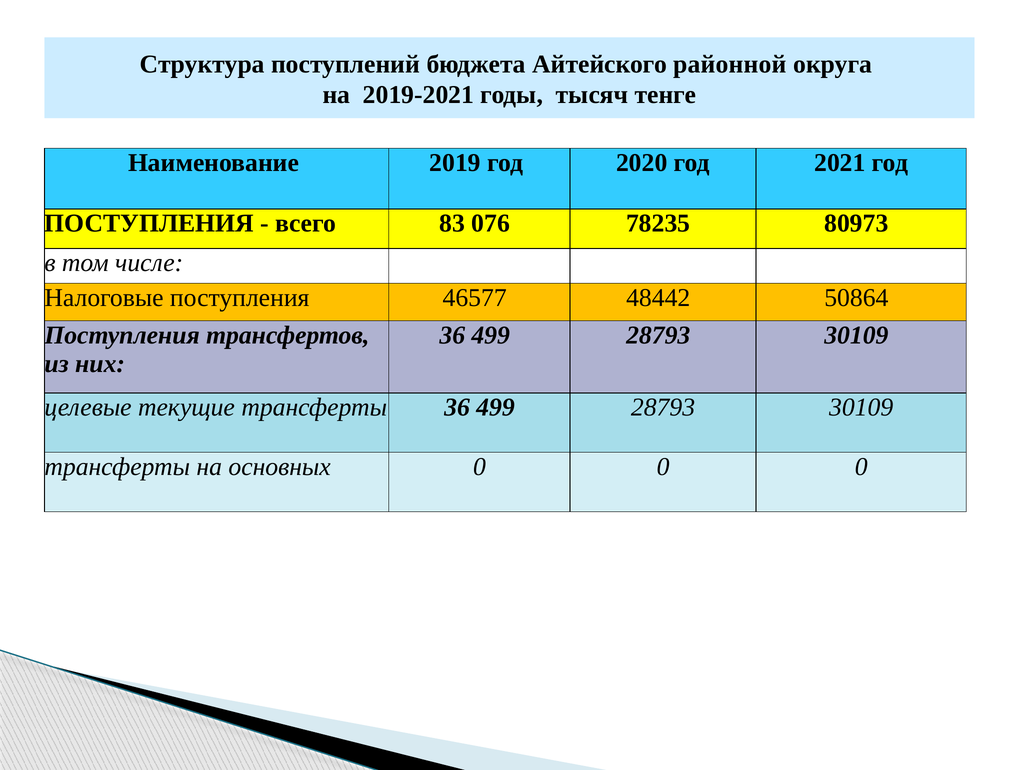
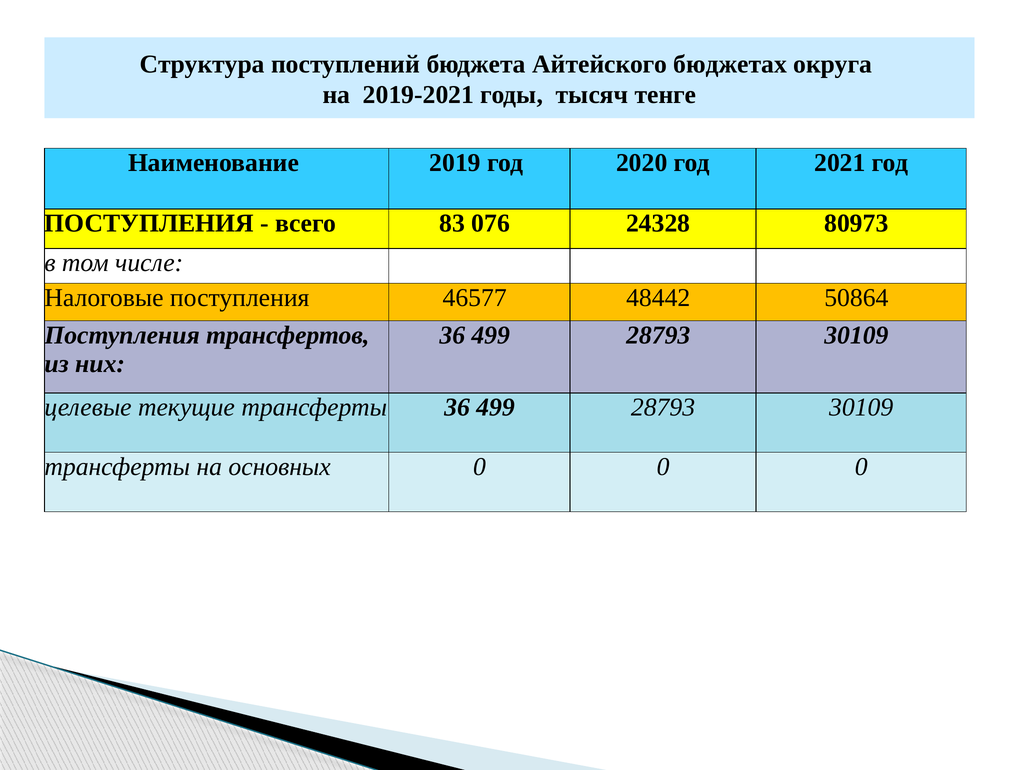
районной: районной -> бюджетах
78235: 78235 -> 24328
